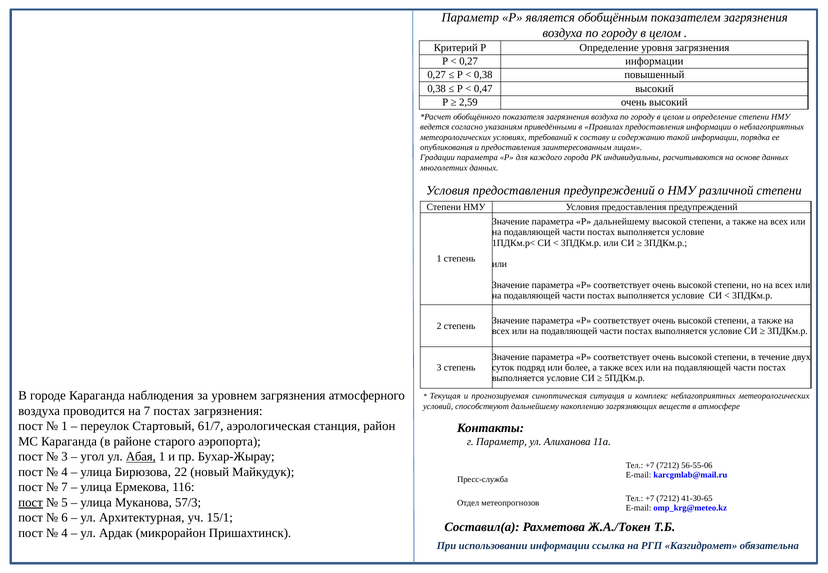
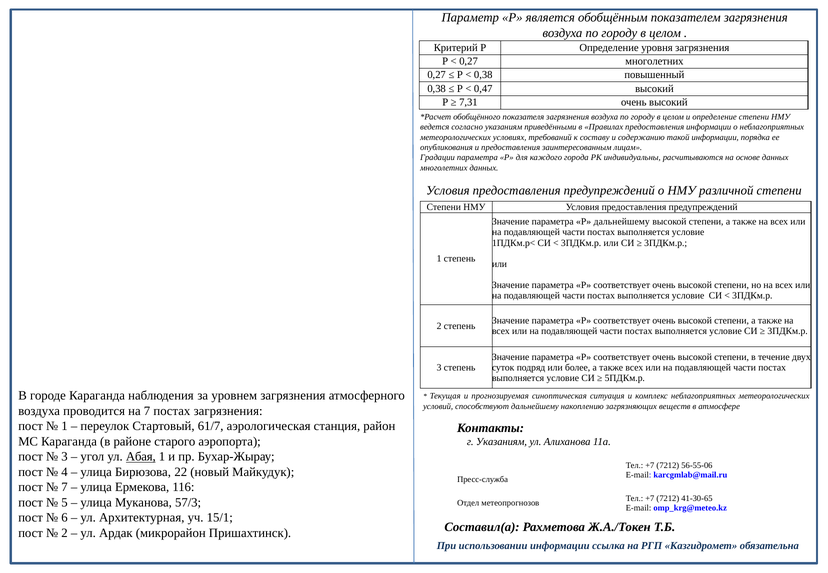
0,27 информации: информации -> многолетних
2,59: 2,59 -> 7,31
г Параметр: Параметр -> Указаниям
пост at (31, 503) underline: present -> none
4 at (65, 533): 4 -> 2
